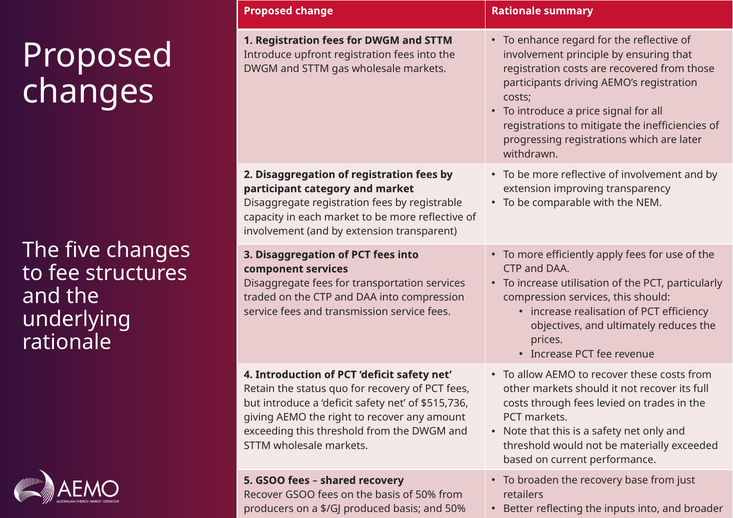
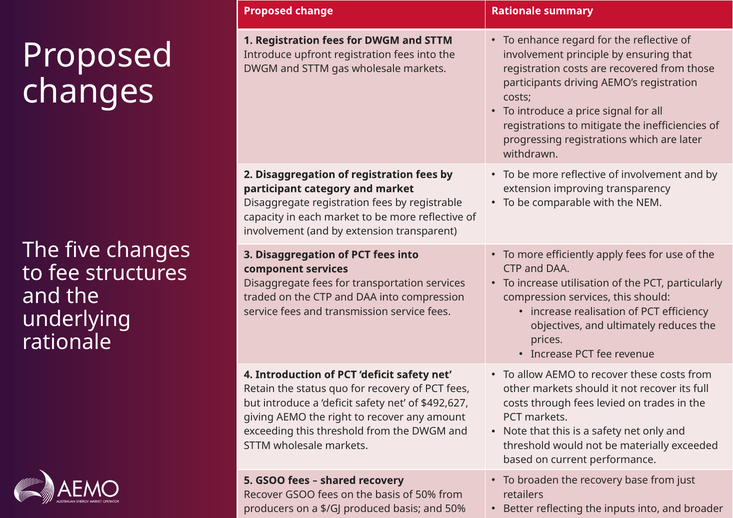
$515,736: $515,736 -> $492,627
